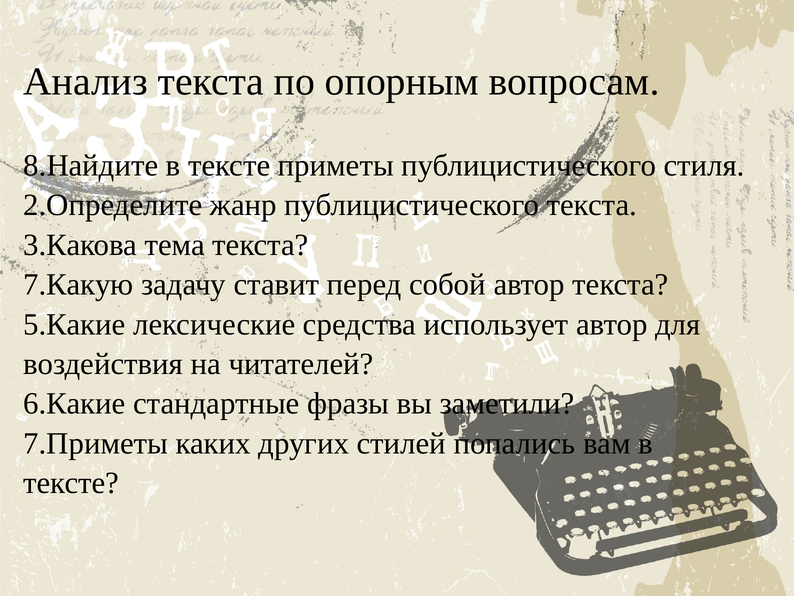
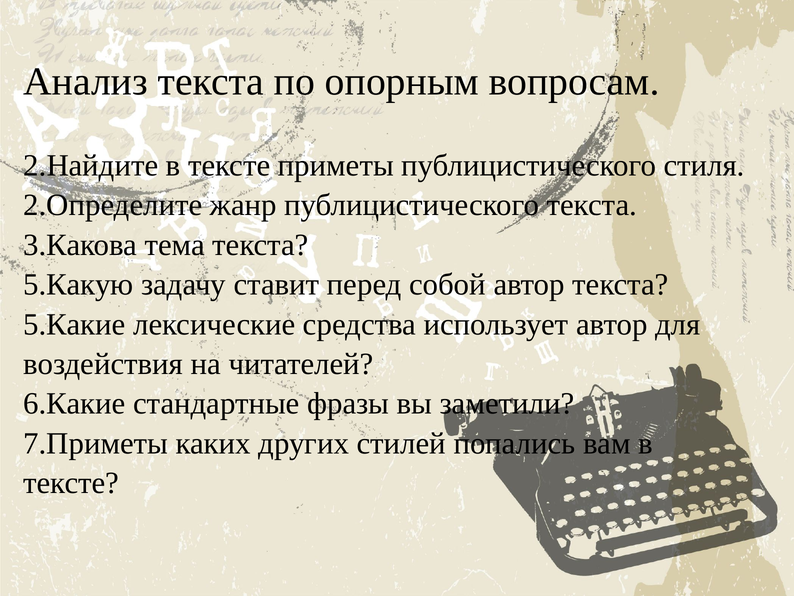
8.Найдите: 8.Найдите -> 2.Найдите
7.Какую: 7.Какую -> 5.Какую
